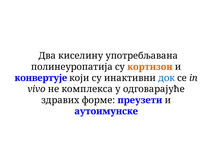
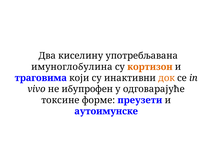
полинеуропатија: полинеуропатија -> имуноглобулина
конвертује: конвертује -> траговима
док colour: blue -> orange
комплекса: комплекса -> ибупрофен
здравих: здравих -> токсине
